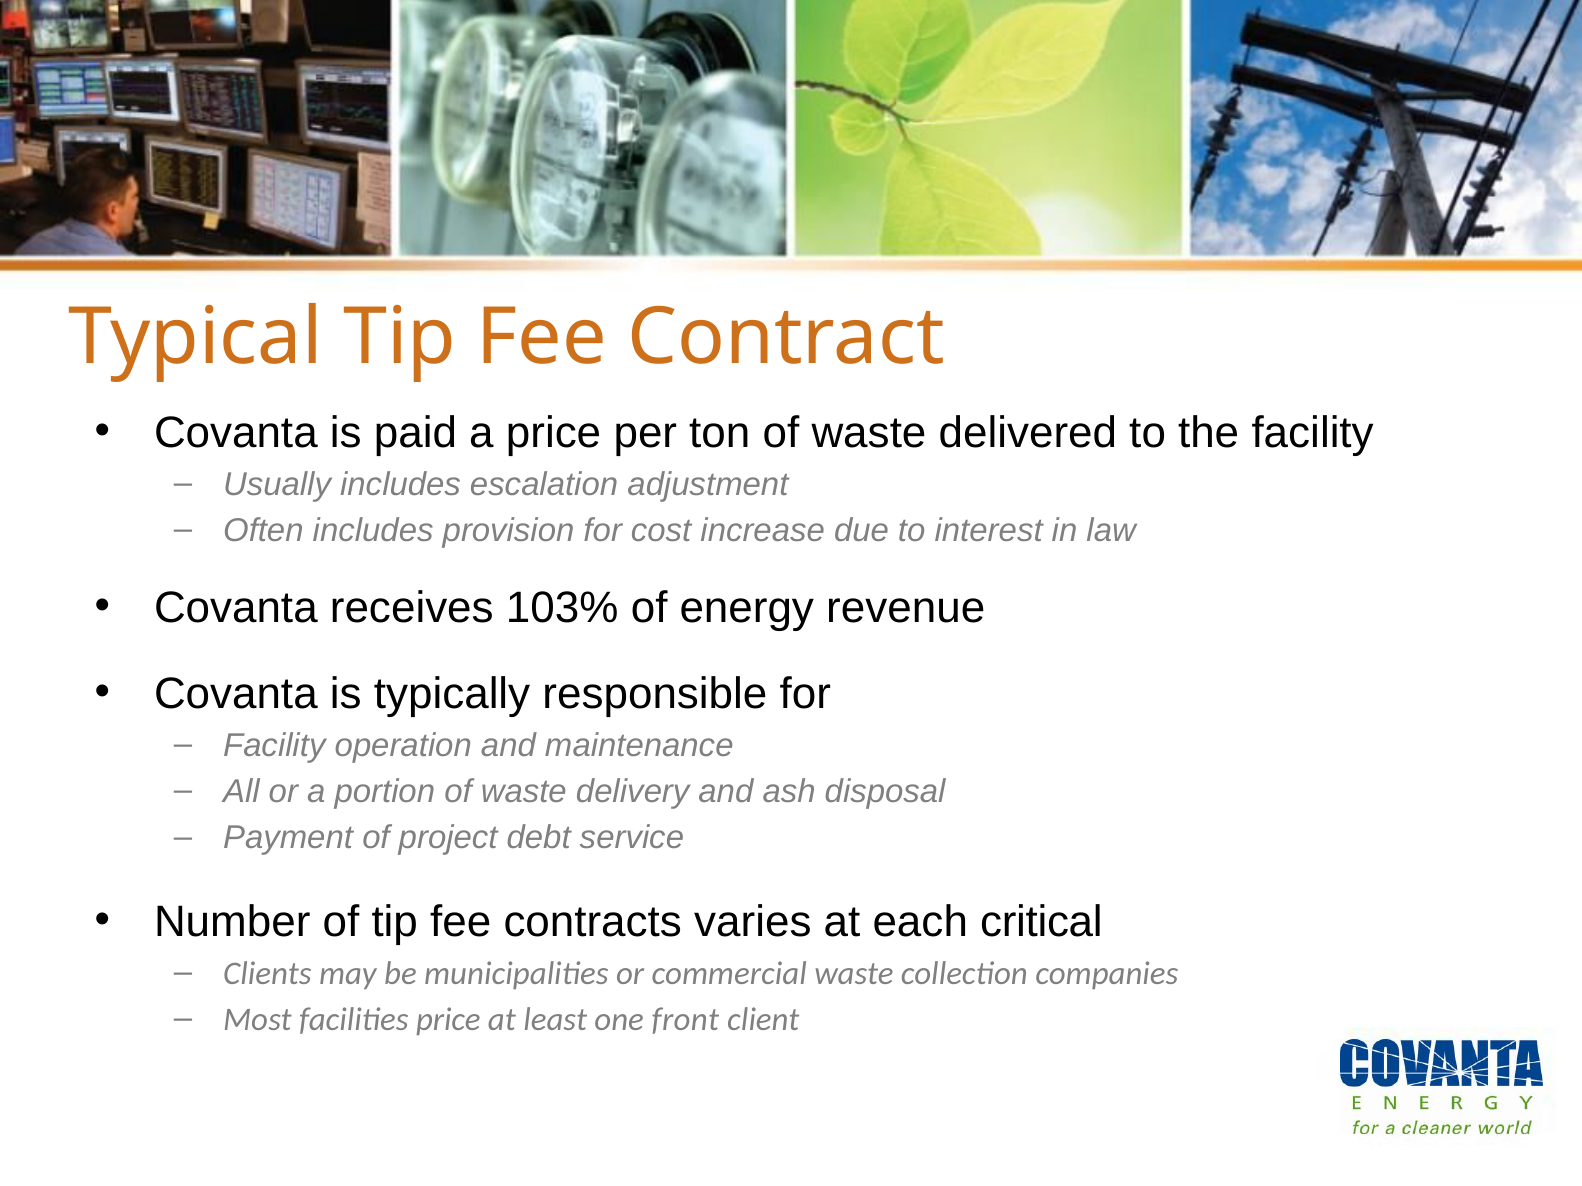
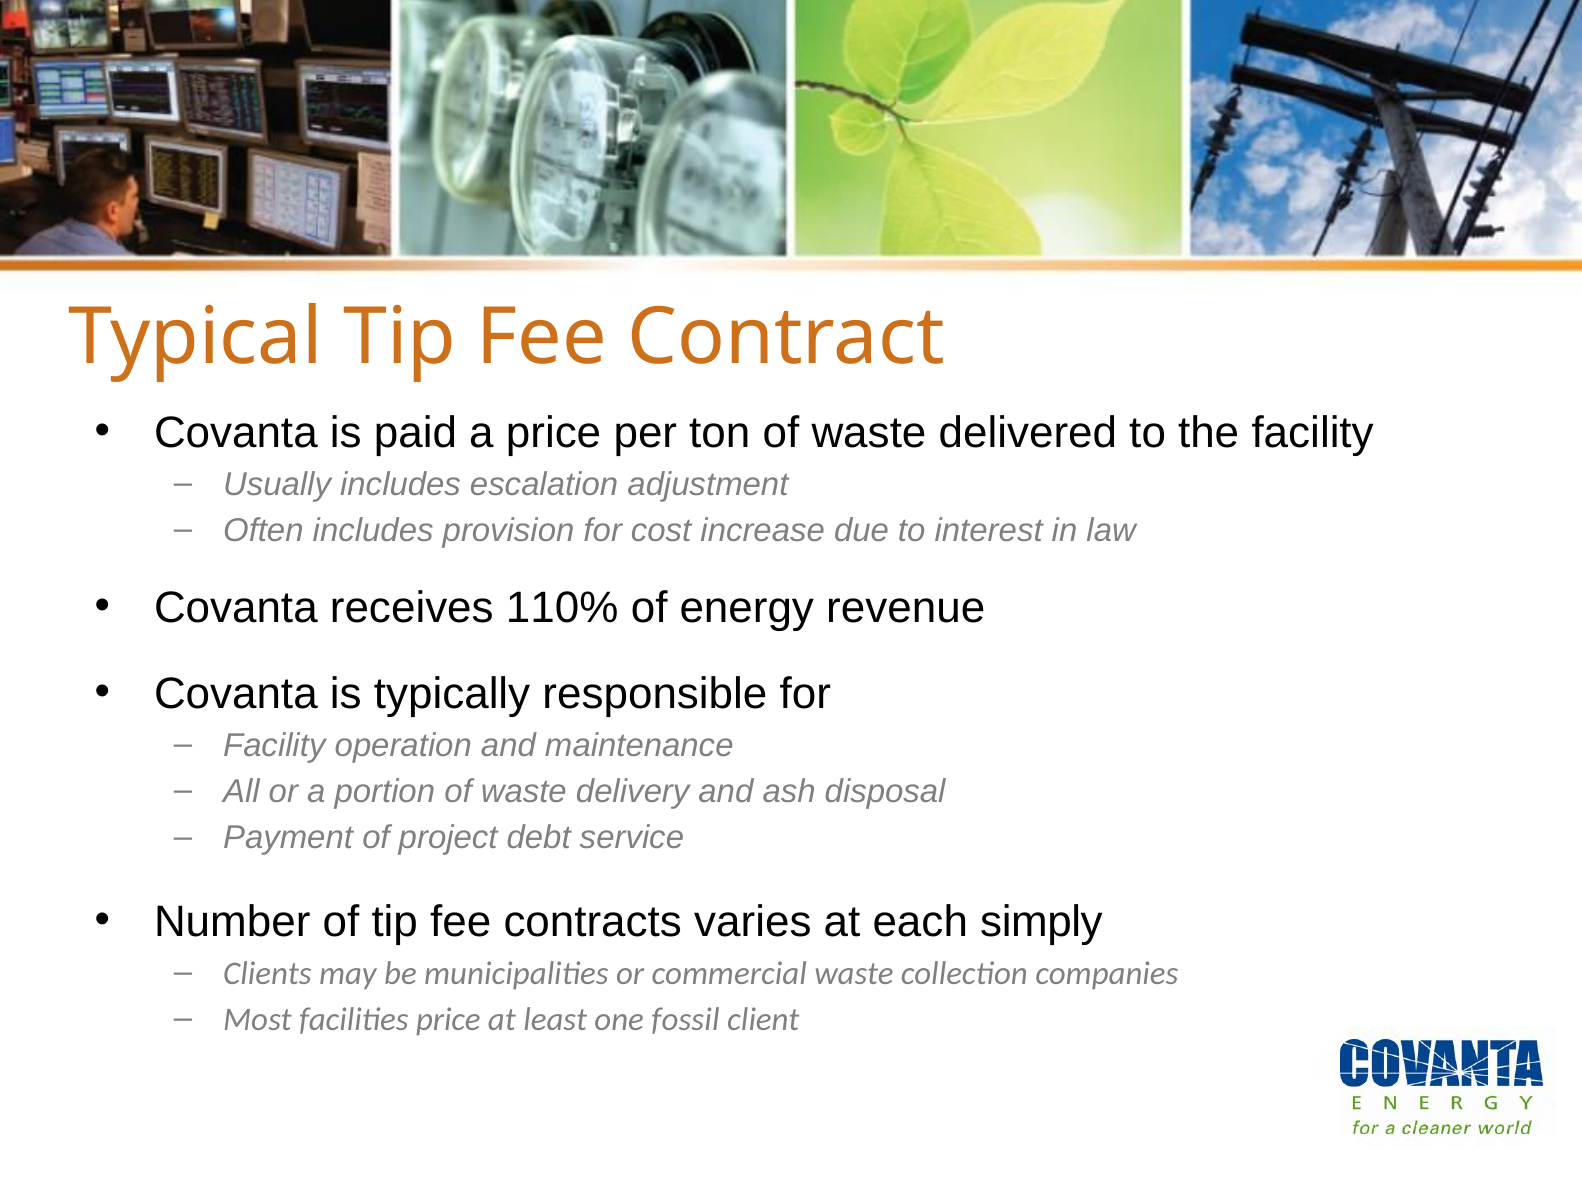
103%: 103% -> 110%
critical: critical -> simply
front: front -> fossil
